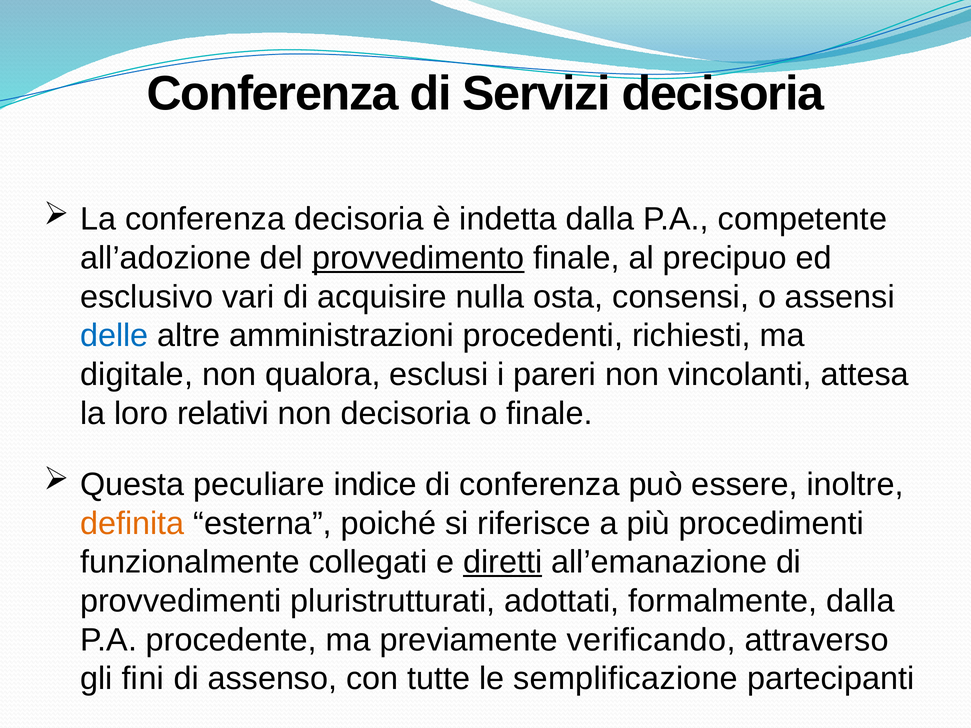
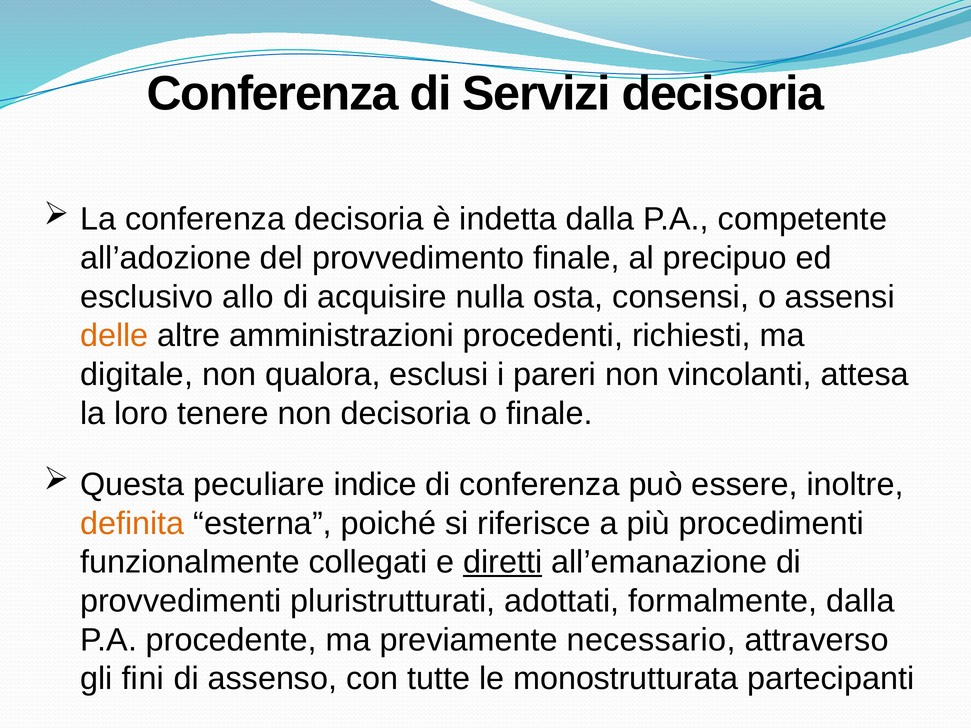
provvedimento underline: present -> none
vari: vari -> allo
delle colour: blue -> orange
relativi: relativi -> tenere
verificando: verificando -> necessario
semplificazione: semplificazione -> monostrutturata
